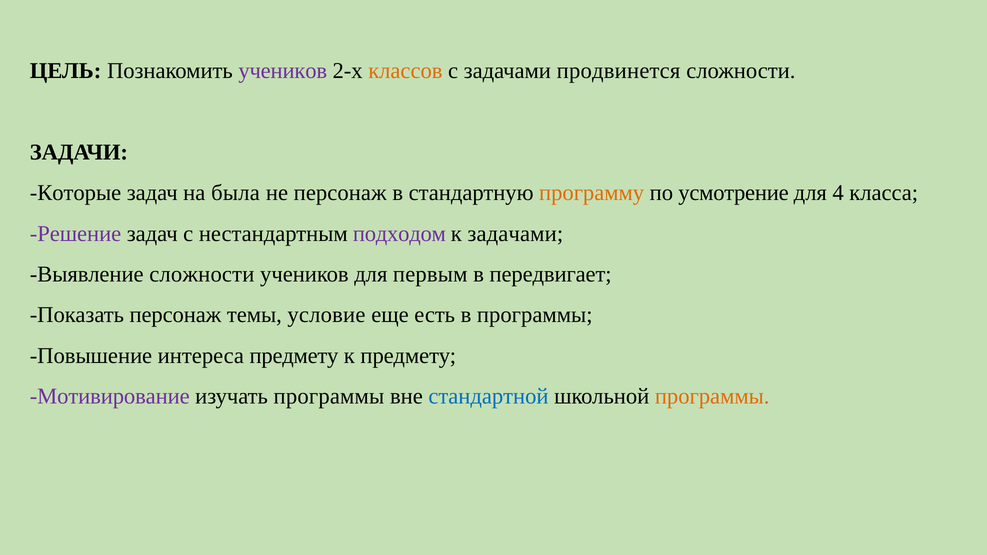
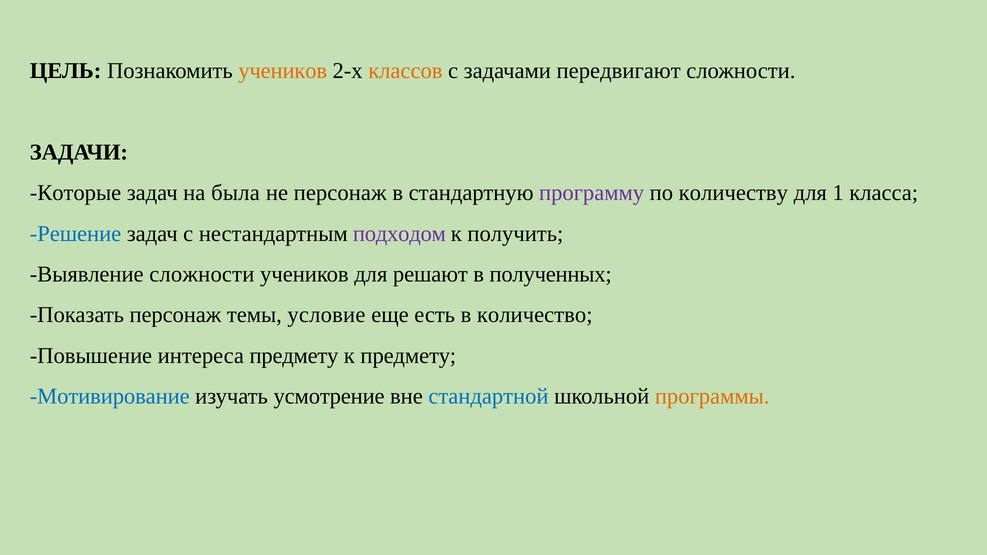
учеников at (283, 71) colour: purple -> orange
продвинется: продвинется -> передвигают
программу colour: orange -> purple
усмотрение: усмотрение -> количеству
4: 4 -> 1
Решение colour: purple -> blue
к задачами: задачами -> получить
первым: первым -> решают
передвигает: передвигает -> полученных
в программы: программы -> количество
Мотивирование colour: purple -> blue
изучать программы: программы -> усмотрение
